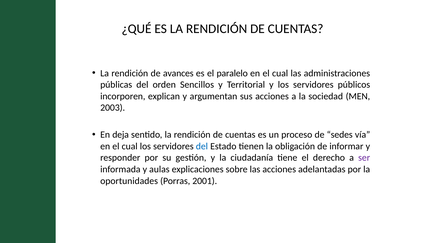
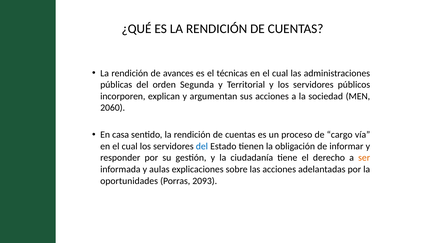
paralelo: paralelo -> técnicas
Sencillos: Sencillos -> Segunda
2003: 2003 -> 2060
deja: deja -> casa
sedes: sedes -> cargo
ser colour: purple -> orange
2001: 2001 -> 2093
